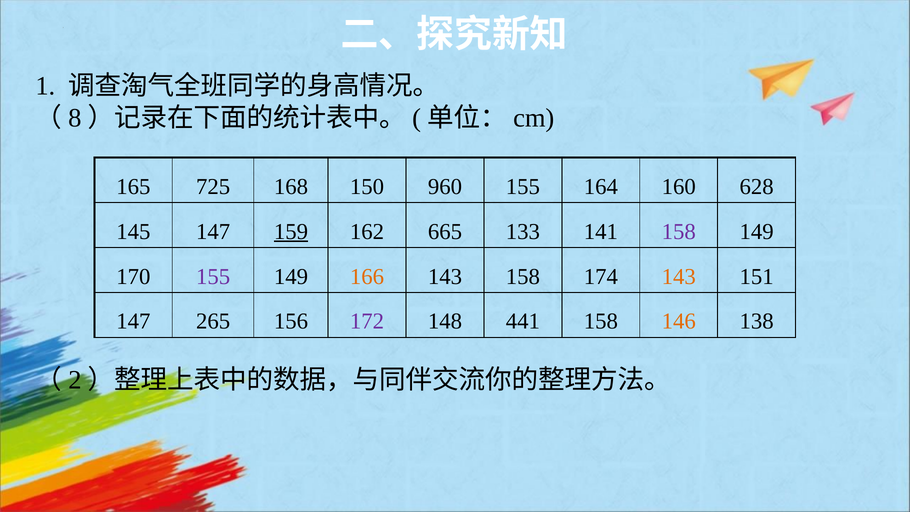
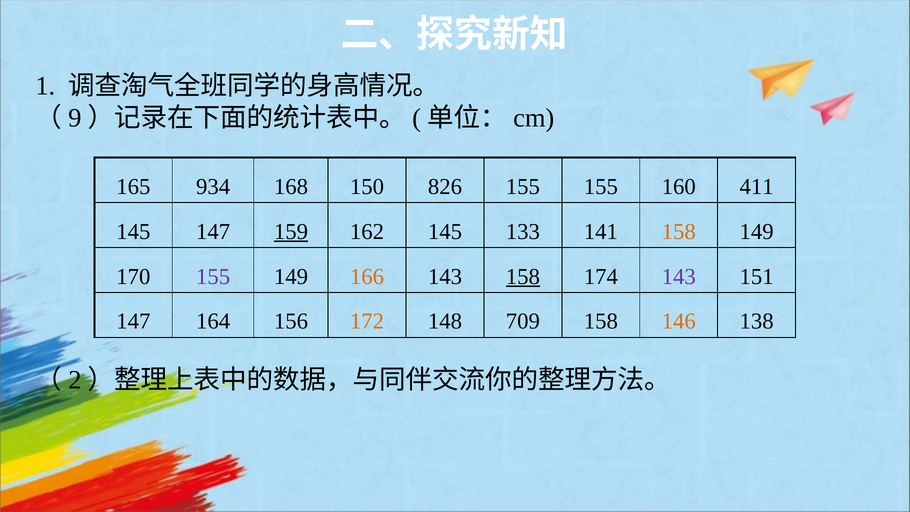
8: 8 -> 9
725: 725 -> 934
960: 960 -> 826
155 164: 164 -> 155
628: 628 -> 411
162 665: 665 -> 145
158 at (679, 231) colour: purple -> orange
158 at (523, 276) underline: none -> present
143 at (679, 276) colour: orange -> purple
265: 265 -> 164
172 colour: purple -> orange
441: 441 -> 709
